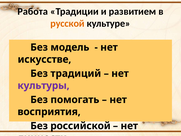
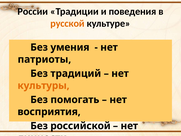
Работа: Работа -> России
развитием: развитием -> поведения
модель: модель -> умения
искусстве: искусстве -> патриоты
культуры colour: purple -> orange
